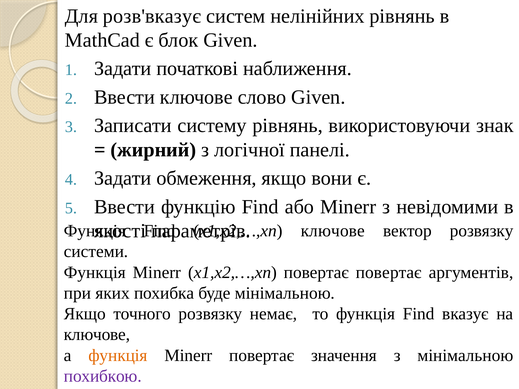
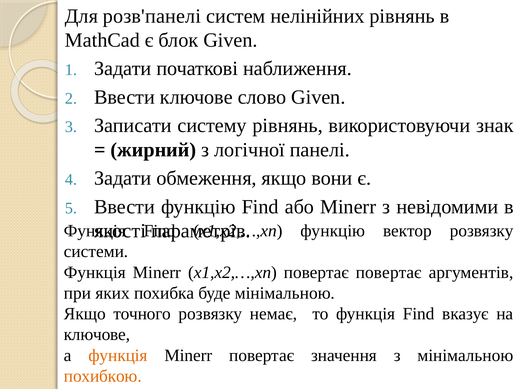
розв'вказує: розв'вказує -> розв'панелі
ключове at (333, 231): ключове -> функцію
похибкою colour: purple -> orange
